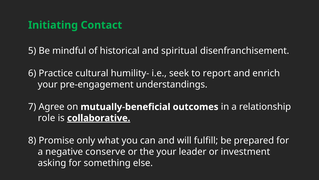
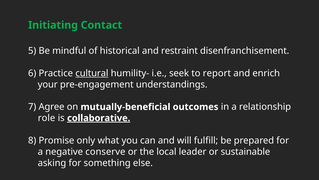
spiritual: spiritual -> restraint
cultural underline: none -> present
the your: your -> local
investment: investment -> sustainable
